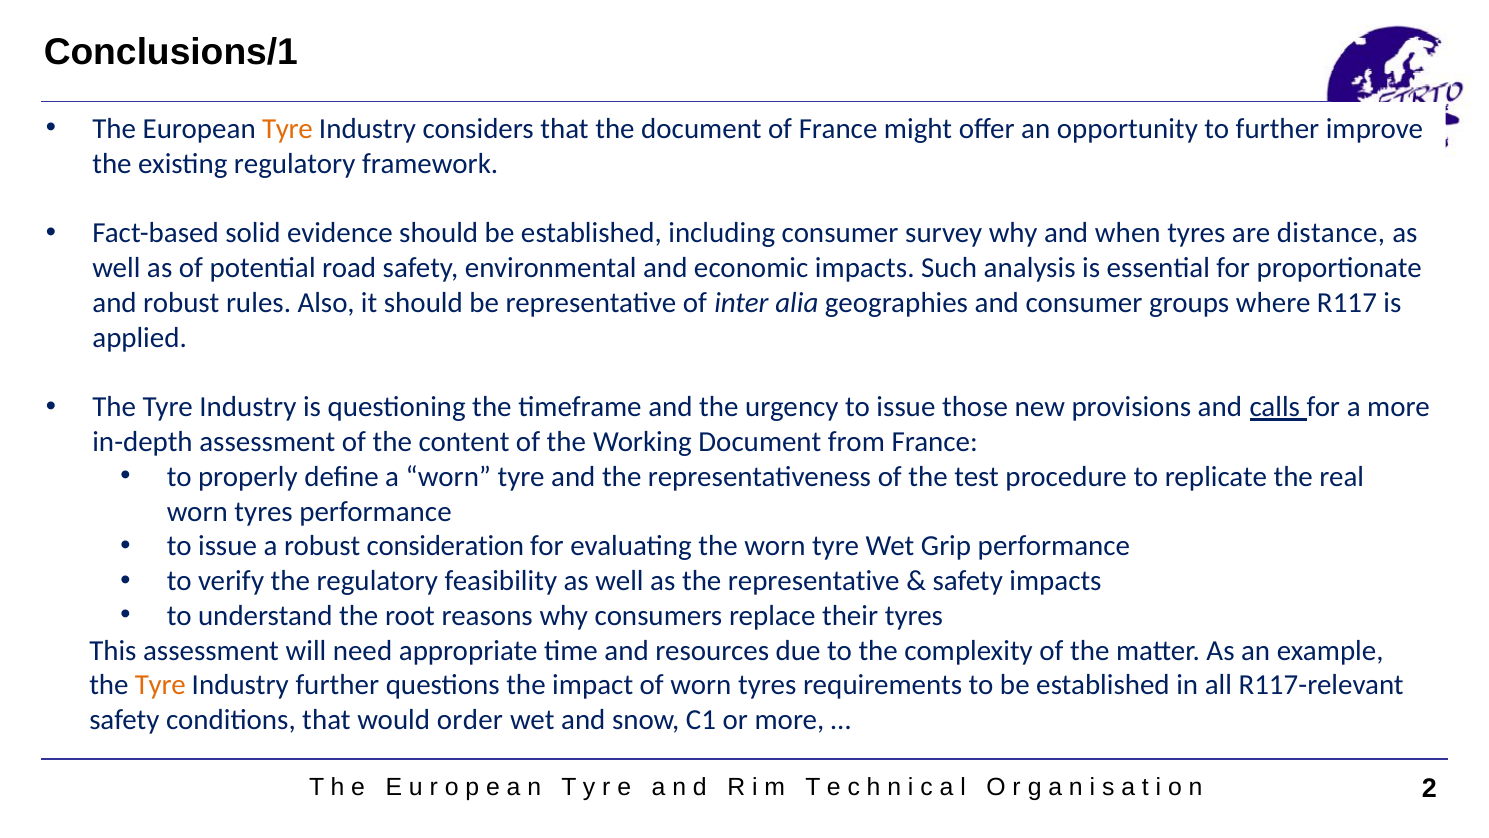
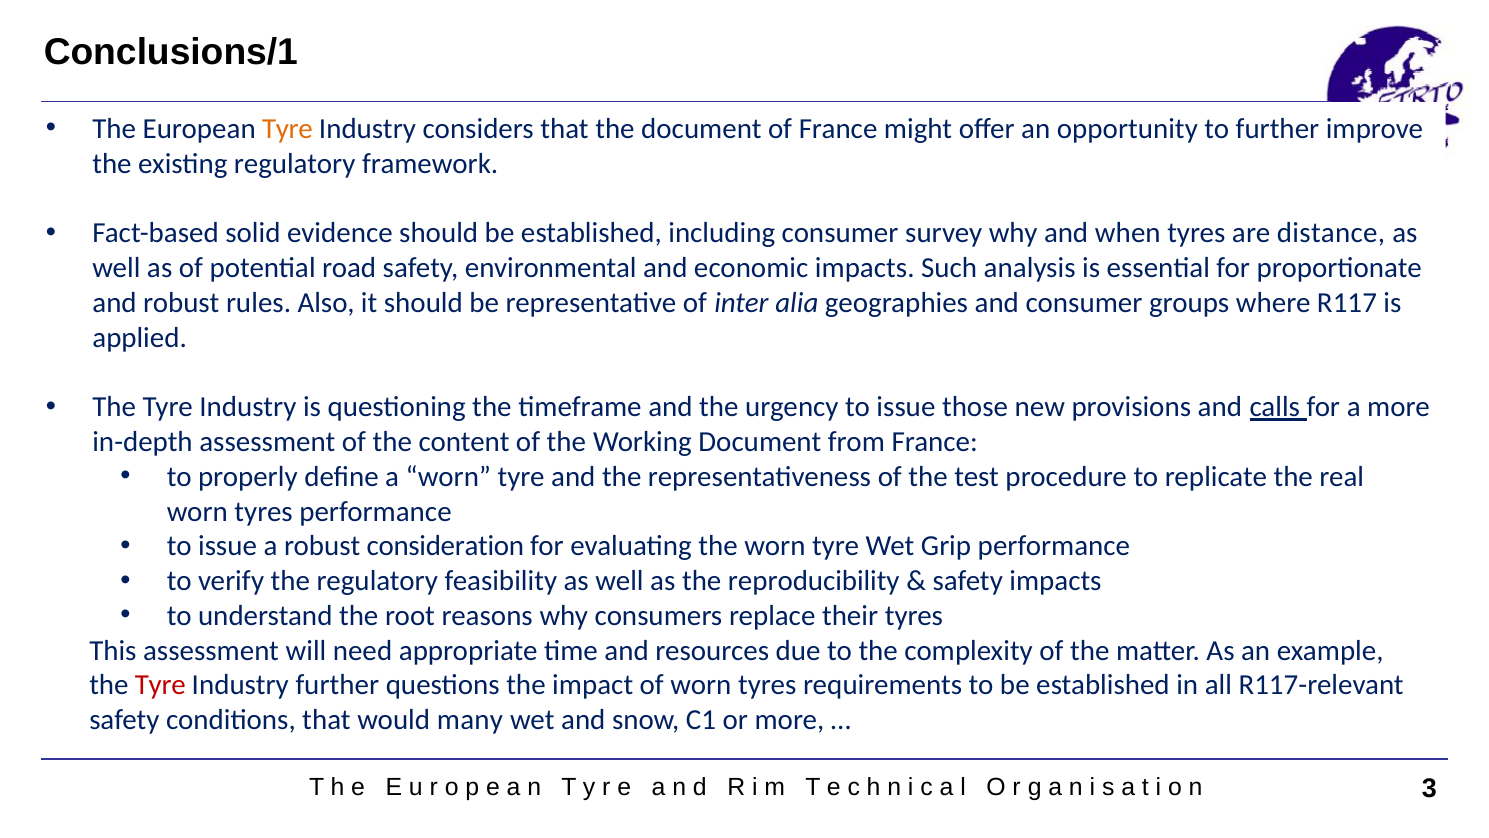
the representative: representative -> reproducibility
Tyre at (160, 685) colour: orange -> red
order: order -> many
2: 2 -> 3
